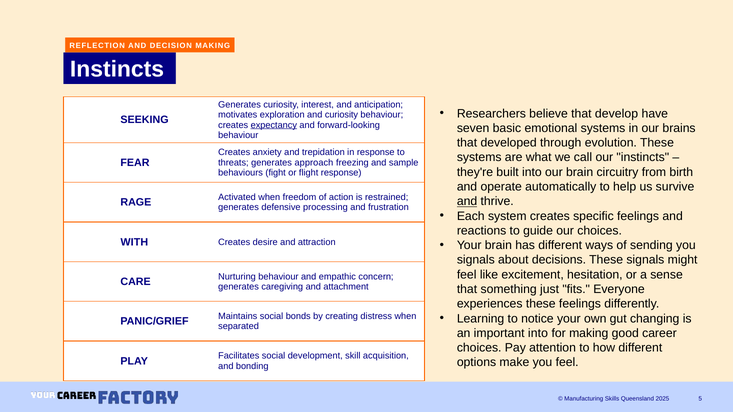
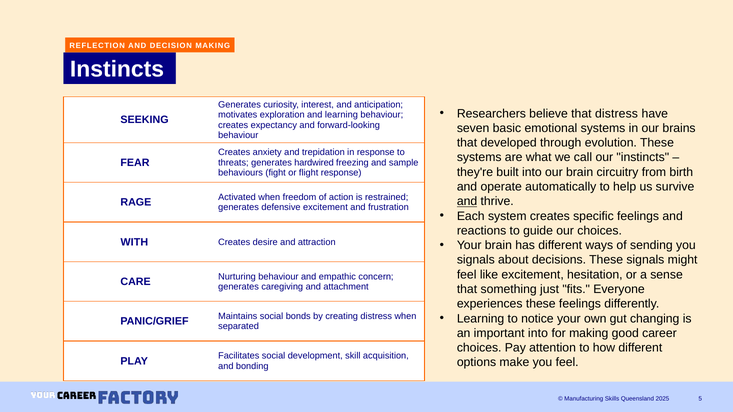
that develop: develop -> distress
and curiosity: curiosity -> learning
expectancy underline: present -> none
approach: approach -> hardwired
defensive processing: processing -> excitement
